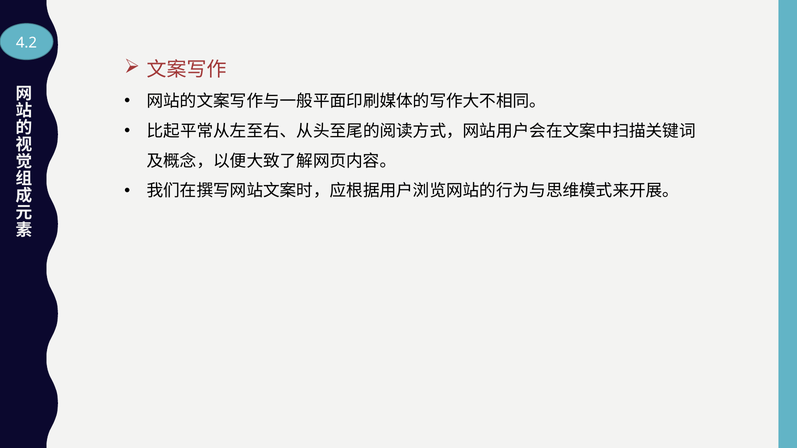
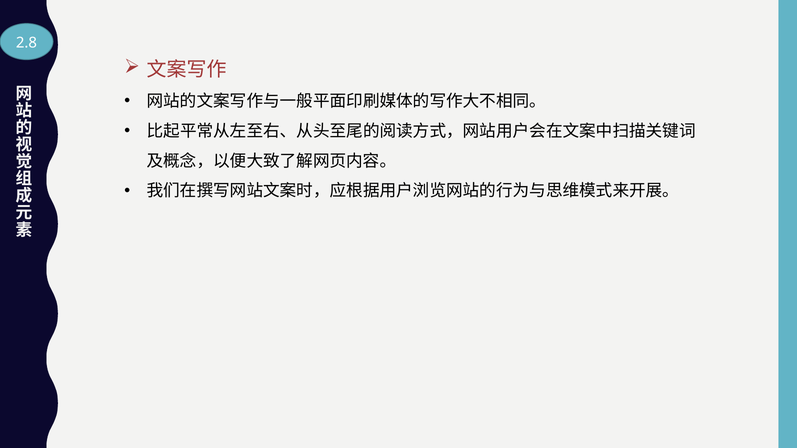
4.2: 4.2 -> 2.8
